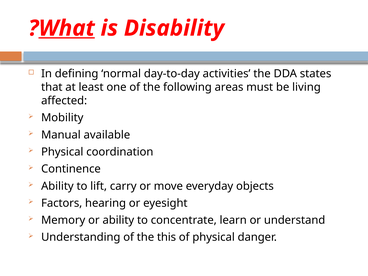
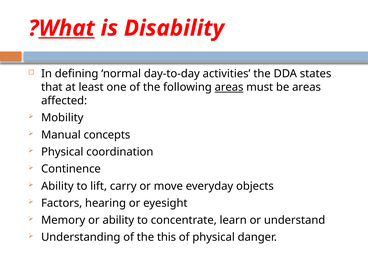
areas at (229, 87) underline: none -> present
be living: living -> areas
available: available -> concepts
